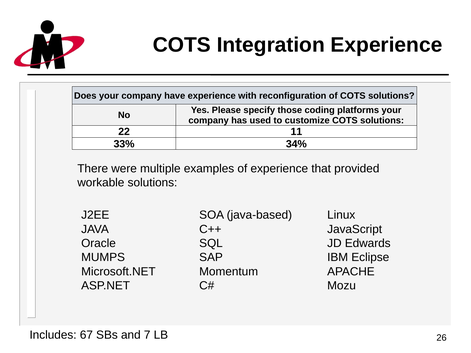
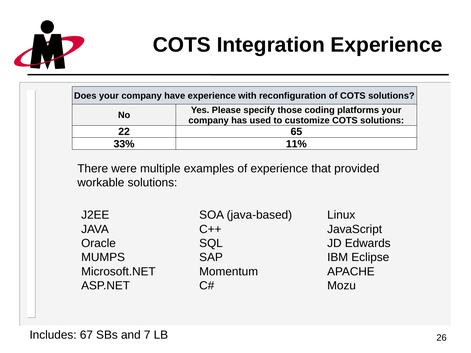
11: 11 -> 65
34%: 34% -> 11%
